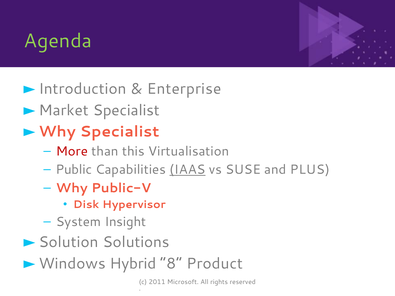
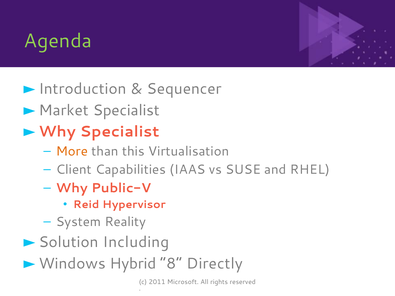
Enterprise: Enterprise -> Sequencer
More colour: red -> orange
Public: Public -> Client
IAAS underline: present -> none
PLUS: PLUS -> RHEL
Disk: Disk -> Reid
Insight: Insight -> Reality
Solutions: Solutions -> Including
Product: Product -> Directly
